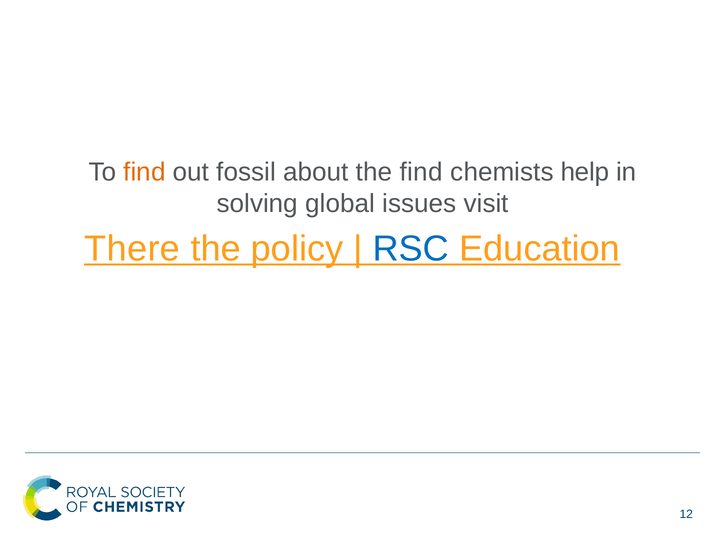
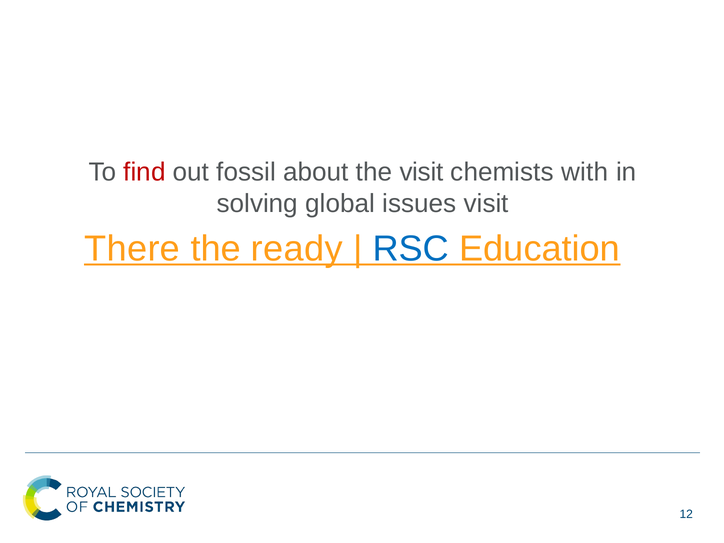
find at (144, 172) colour: orange -> red
the find: find -> visit
help: help -> with
policy: policy -> ready
